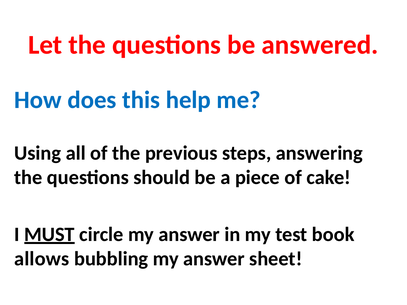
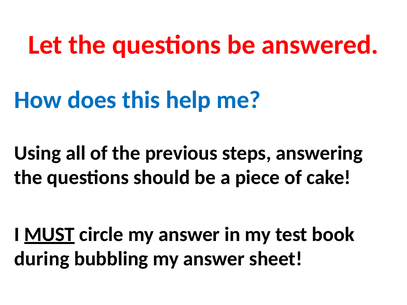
allows: allows -> during
